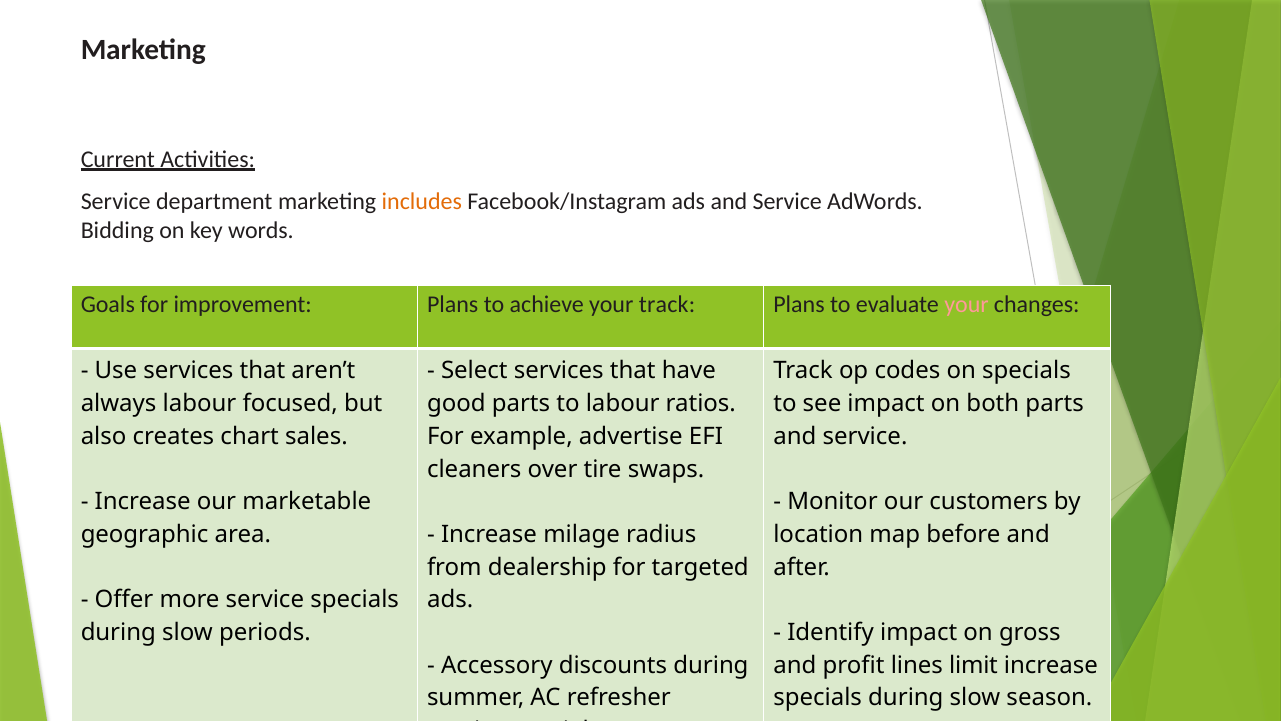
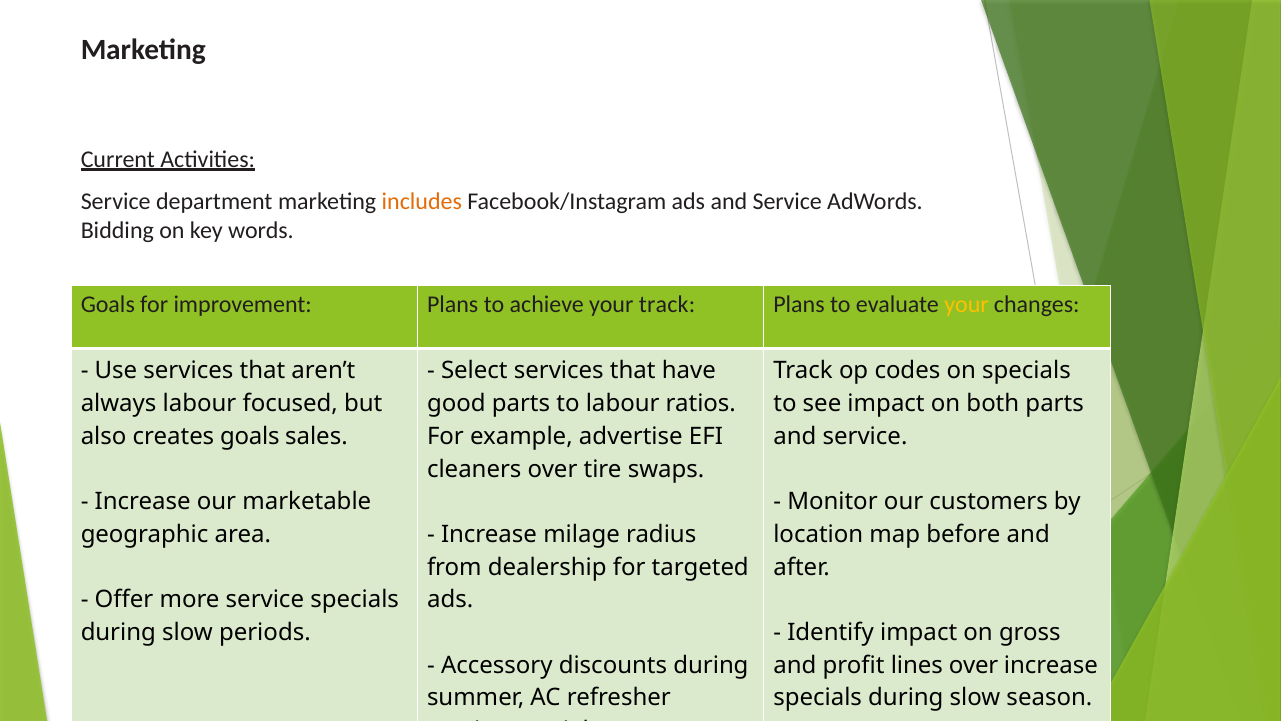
your at (967, 305) colour: pink -> yellow
creates chart: chart -> goals
lines limit: limit -> over
